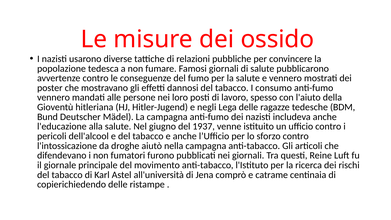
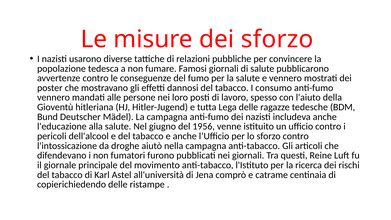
dei ossido: ossido -> sforzo
negli: negli -> tutta
1937: 1937 -> 1956
